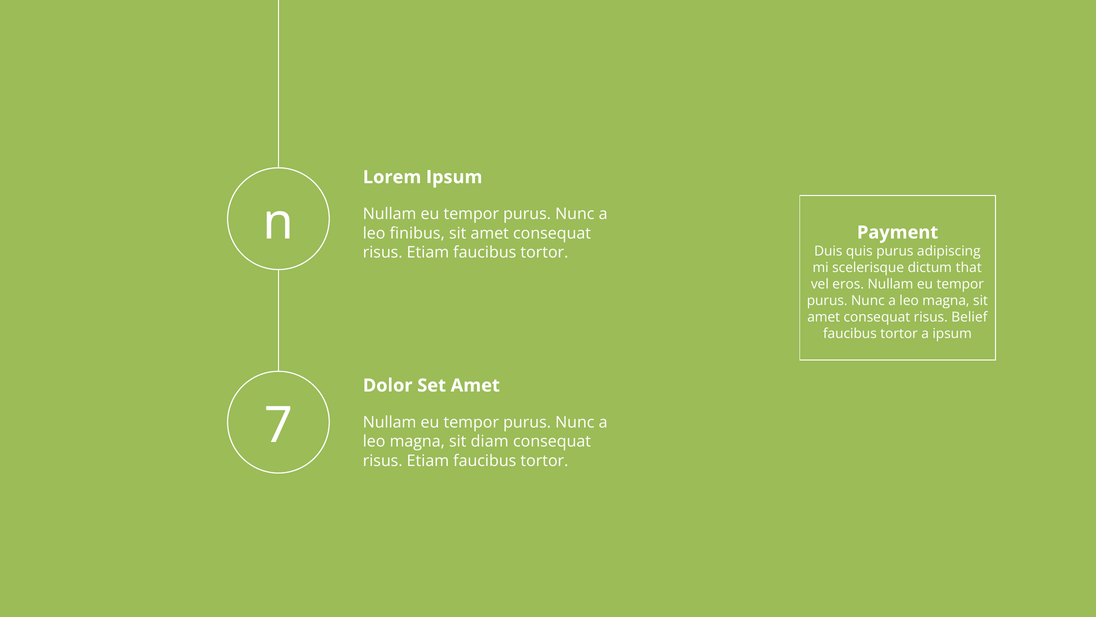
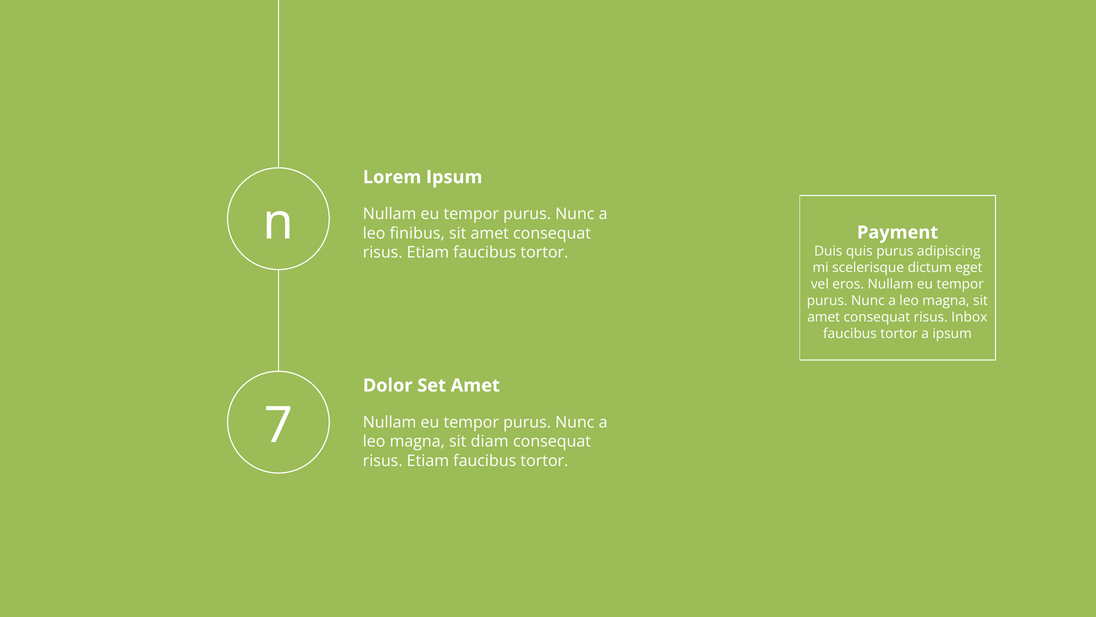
that: that -> eget
Belief: Belief -> Inbox
